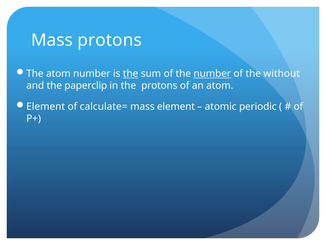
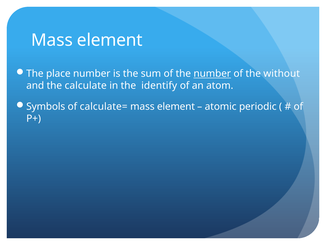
protons at (110, 40): protons -> element
The atom: atom -> place
the at (131, 74) underline: present -> none
paperclip: paperclip -> calculate
the protons: protons -> identify
Element at (46, 106): Element -> Symbols
